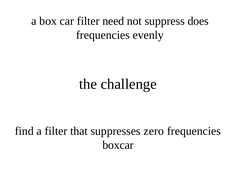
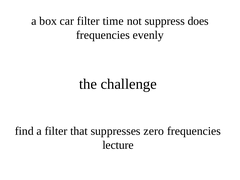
need: need -> time
boxcar: boxcar -> lecture
